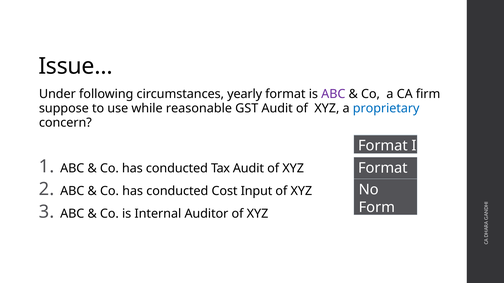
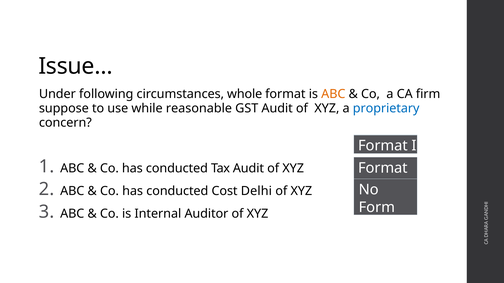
yearly: yearly -> whole
ABC at (333, 94) colour: purple -> orange
Input: Input -> Delhi
